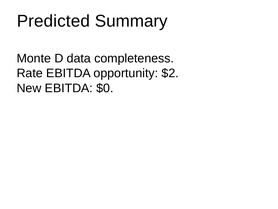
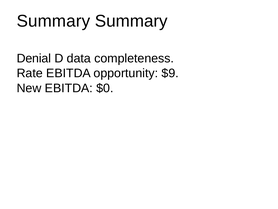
Predicted at (53, 21): Predicted -> Summary
Monte: Monte -> Denial
$2: $2 -> $9
